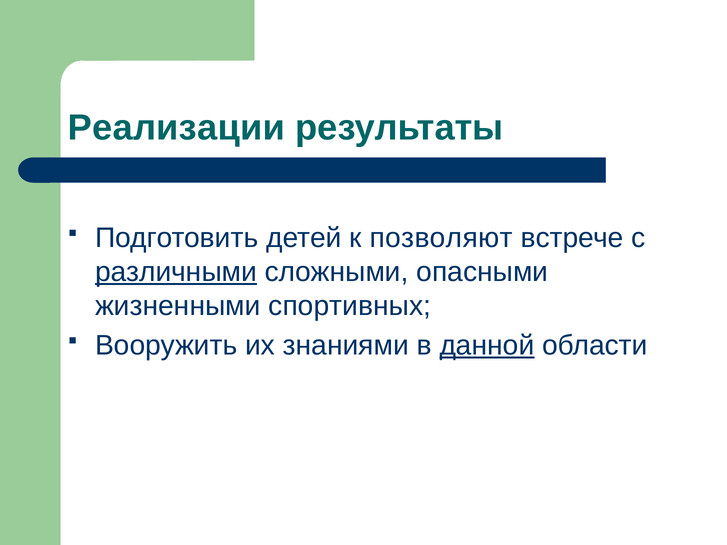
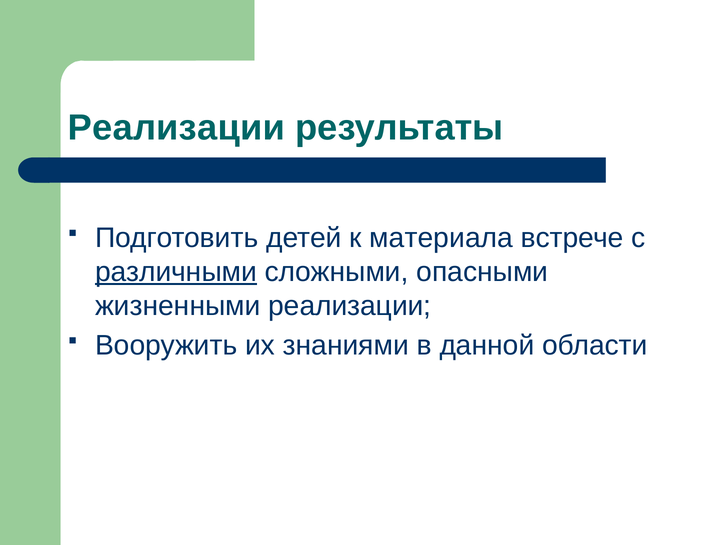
позволяют: позволяют -> материала
жизненными спортивных: спортивных -> реализации
данной underline: present -> none
